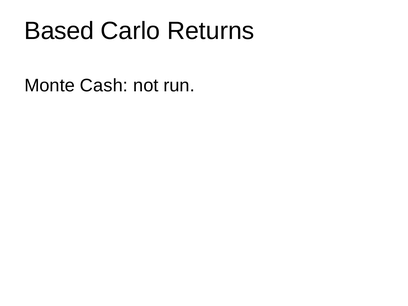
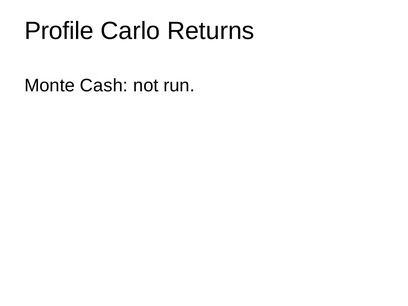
Based: Based -> Profile
